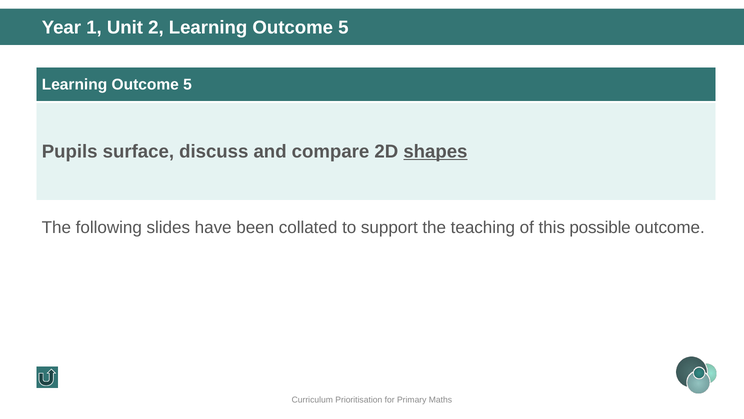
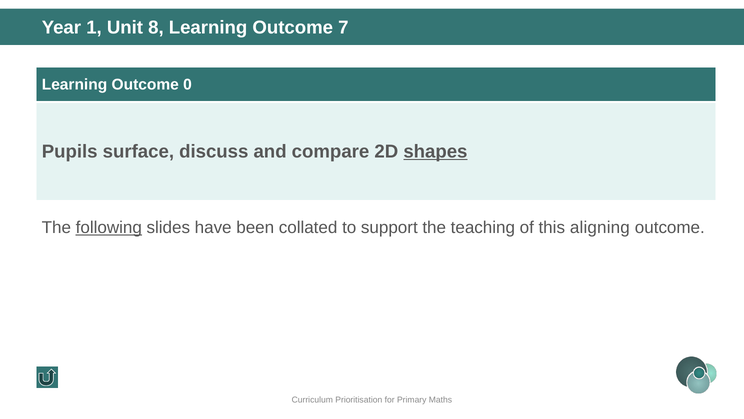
2: 2 -> 8
5 at (343, 28): 5 -> 7
5 at (187, 85): 5 -> 0
following underline: none -> present
possible: possible -> aligning
